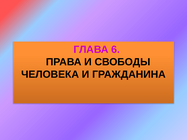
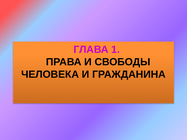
6: 6 -> 1
